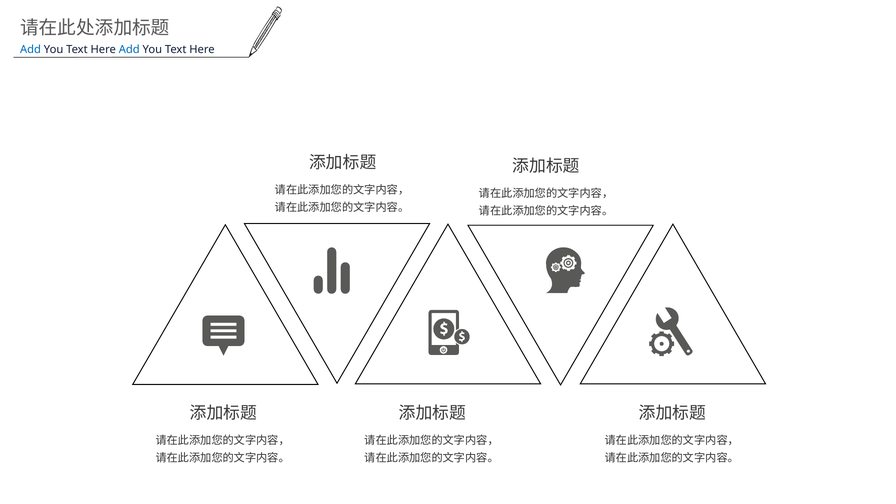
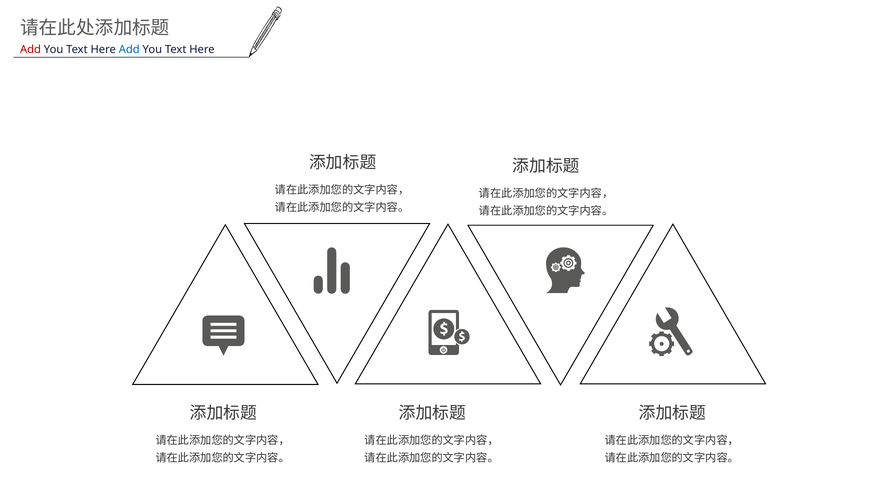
Add at (31, 49) colour: blue -> red
